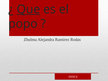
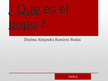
popo underline: none -> present
